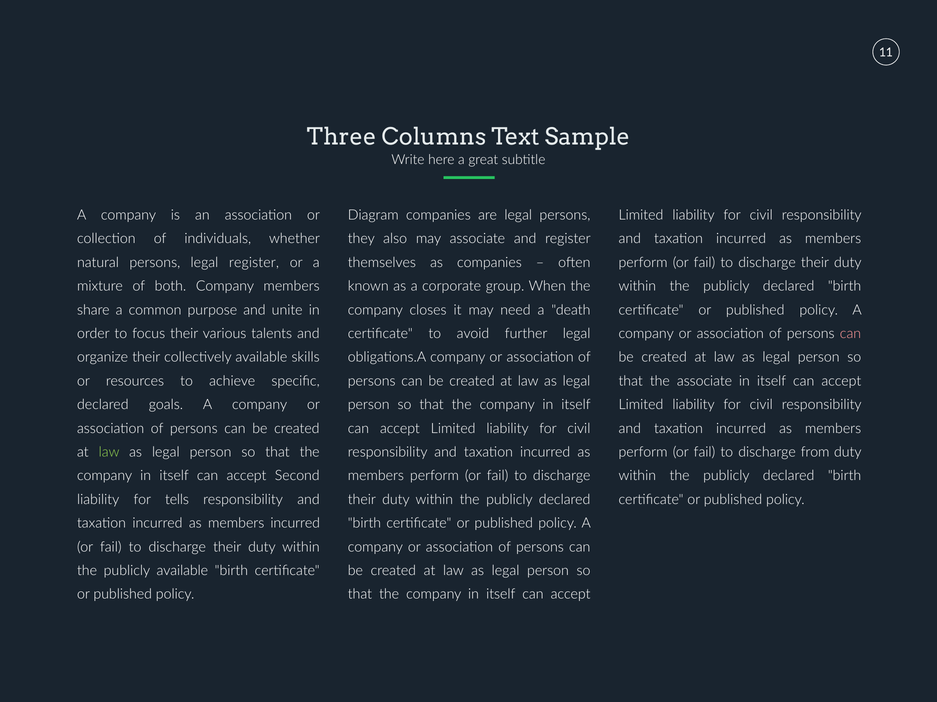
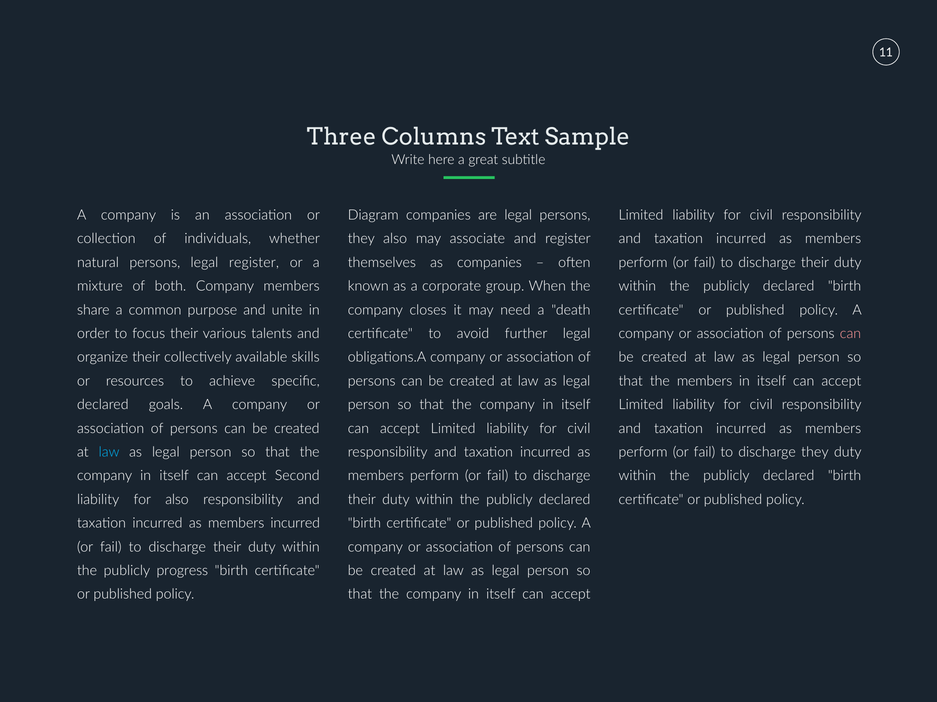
the associate: associate -> members
law at (109, 453) colour: light green -> light blue
discharge from: from -> they
for tells: tells -> also
publicly available: available -> progress
